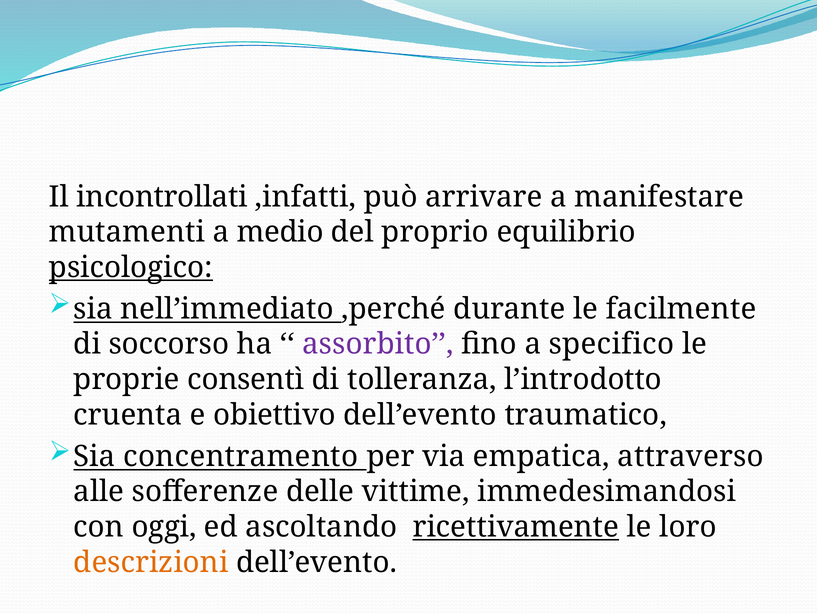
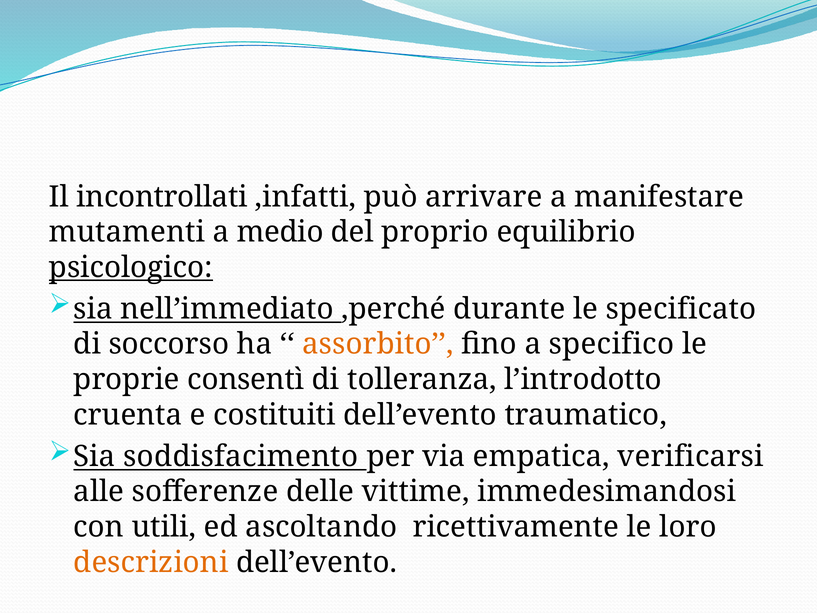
facilmente: facilmente -> specificato
assorbito colour: purple -> orange
obiettivo: obiettivo -> costituiti
concentramento: concentramento -> soddisfacimento
attraverso: attraverso -> verificarsi
oggi: oggi -> utili
ricettivamente underline: present -> none
